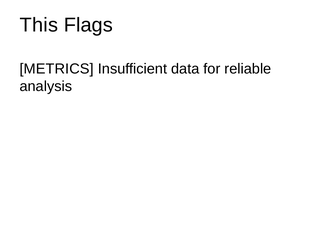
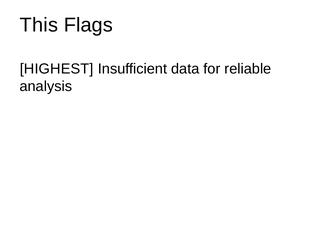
METRICS: METRICS -> HIGHEST
